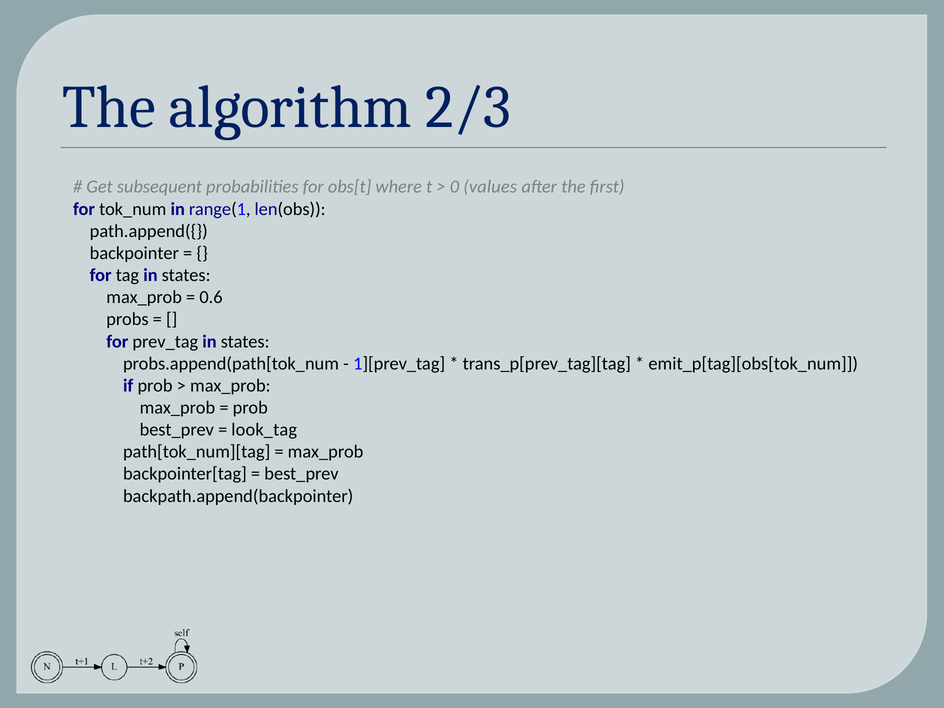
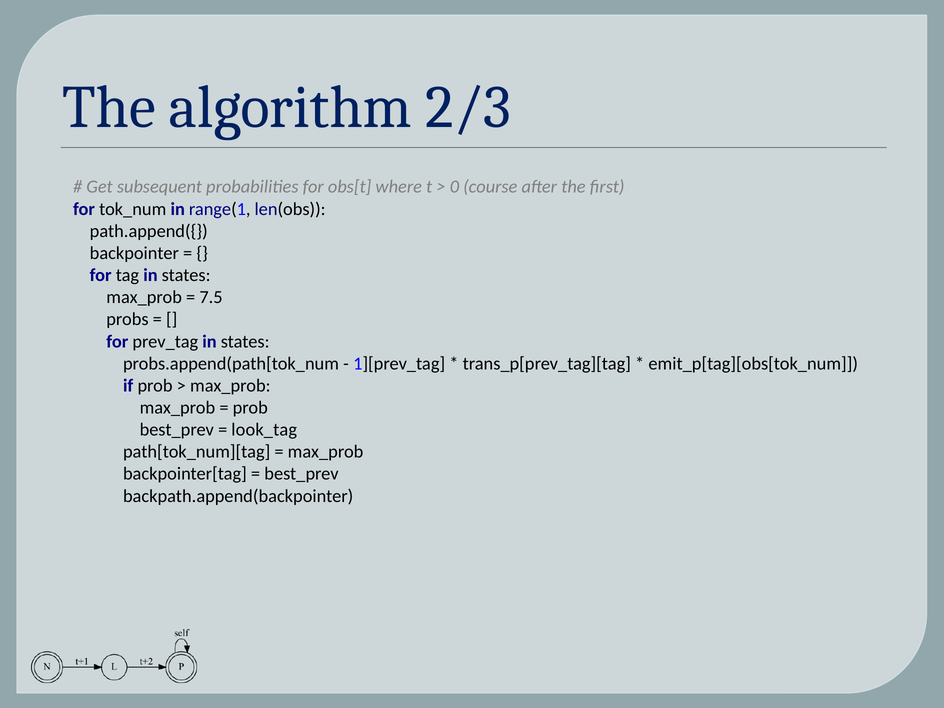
values: values -> course
0.6: 0.6 -> 7.5
